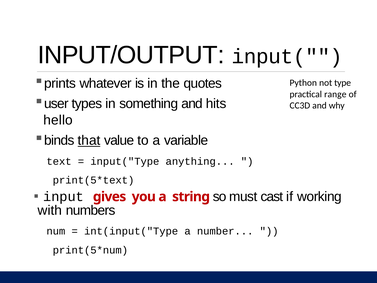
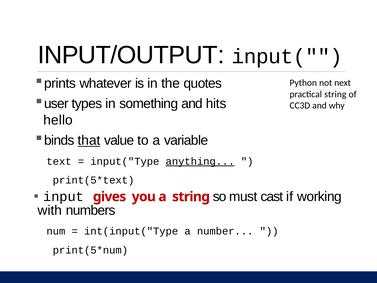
type: type -> next
practical range: range -> string
anything underline: none -> present
